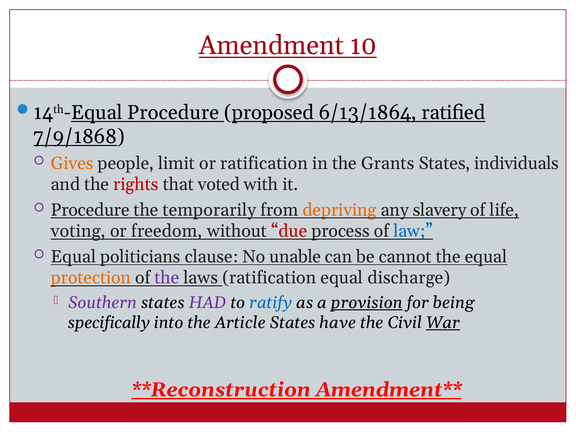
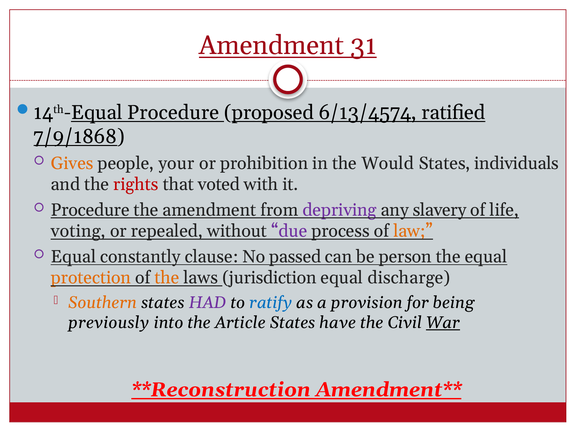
10: 10 -> 31
6/13/1864: 6/13/1864 -> 6/13/4574
limit: limit -> your
or ratification: ratification -> prohibition
Grants: Grants -> Would
the temporarily: temporarily -> amendment
depriving colour: orange -> purple
freedom: freedom -> repealed
due colour: red -> purple
law colour: blue -> orange
politicians: politicians -> constantly
unable: unable -> passed
cannot: cannot -> person
the at (167, 278) colour: purple -> orange
laws ratification: ratification -> jurisdiction
Southern colour: purple -> orange
provision underline: present -> none
specifically: specifically -> previously
